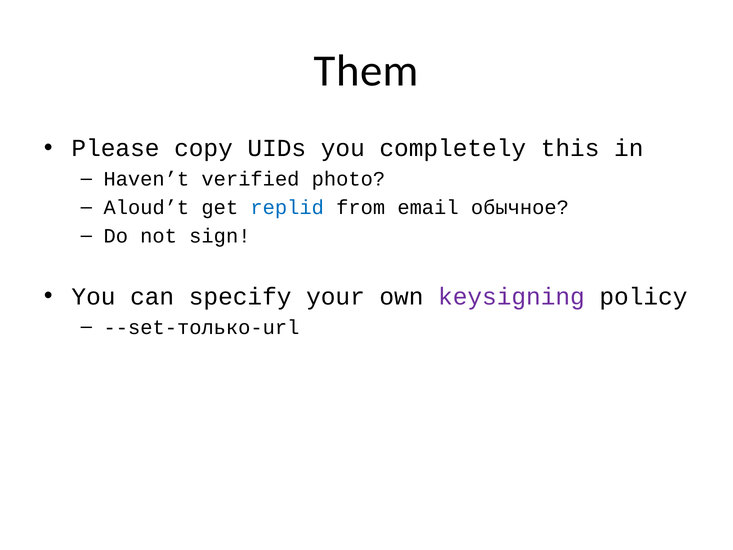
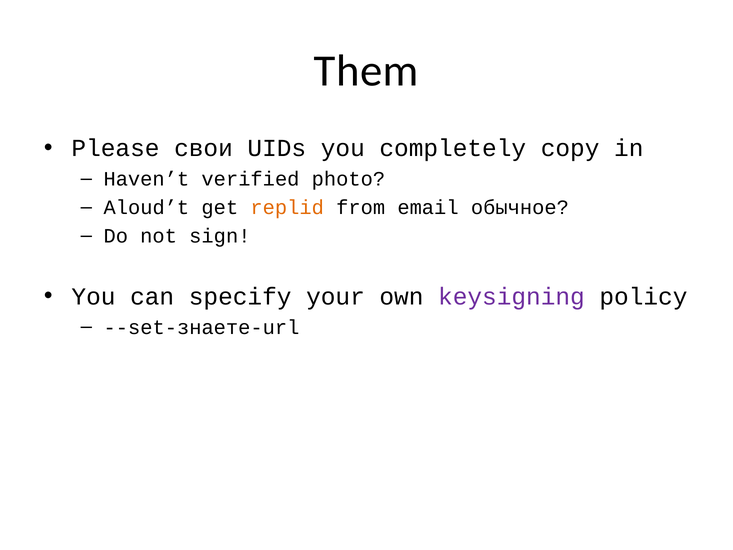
copy: copy -> свои
this: this -> copy
replid colour: blue -> orange
--set-только-url: --set-только-url -> --set-знаете-url
